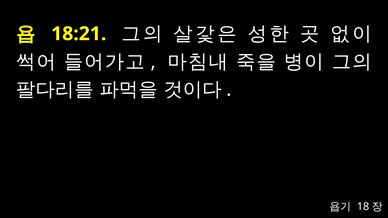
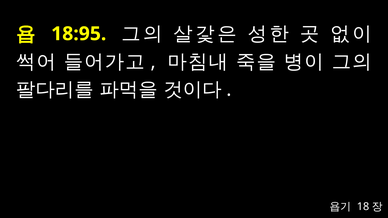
18:21: 18:21 -> 18:95
